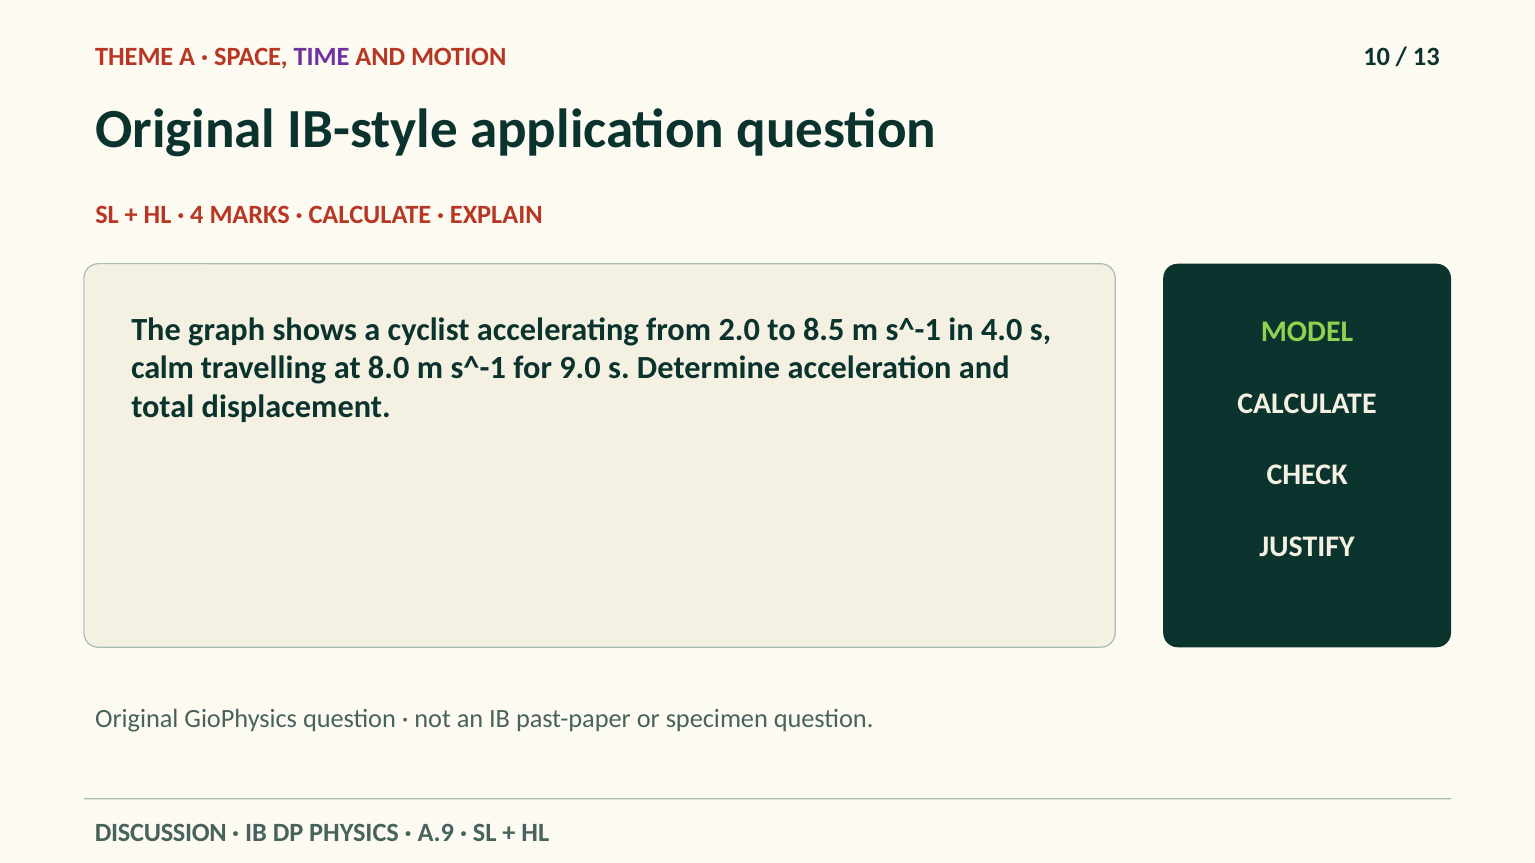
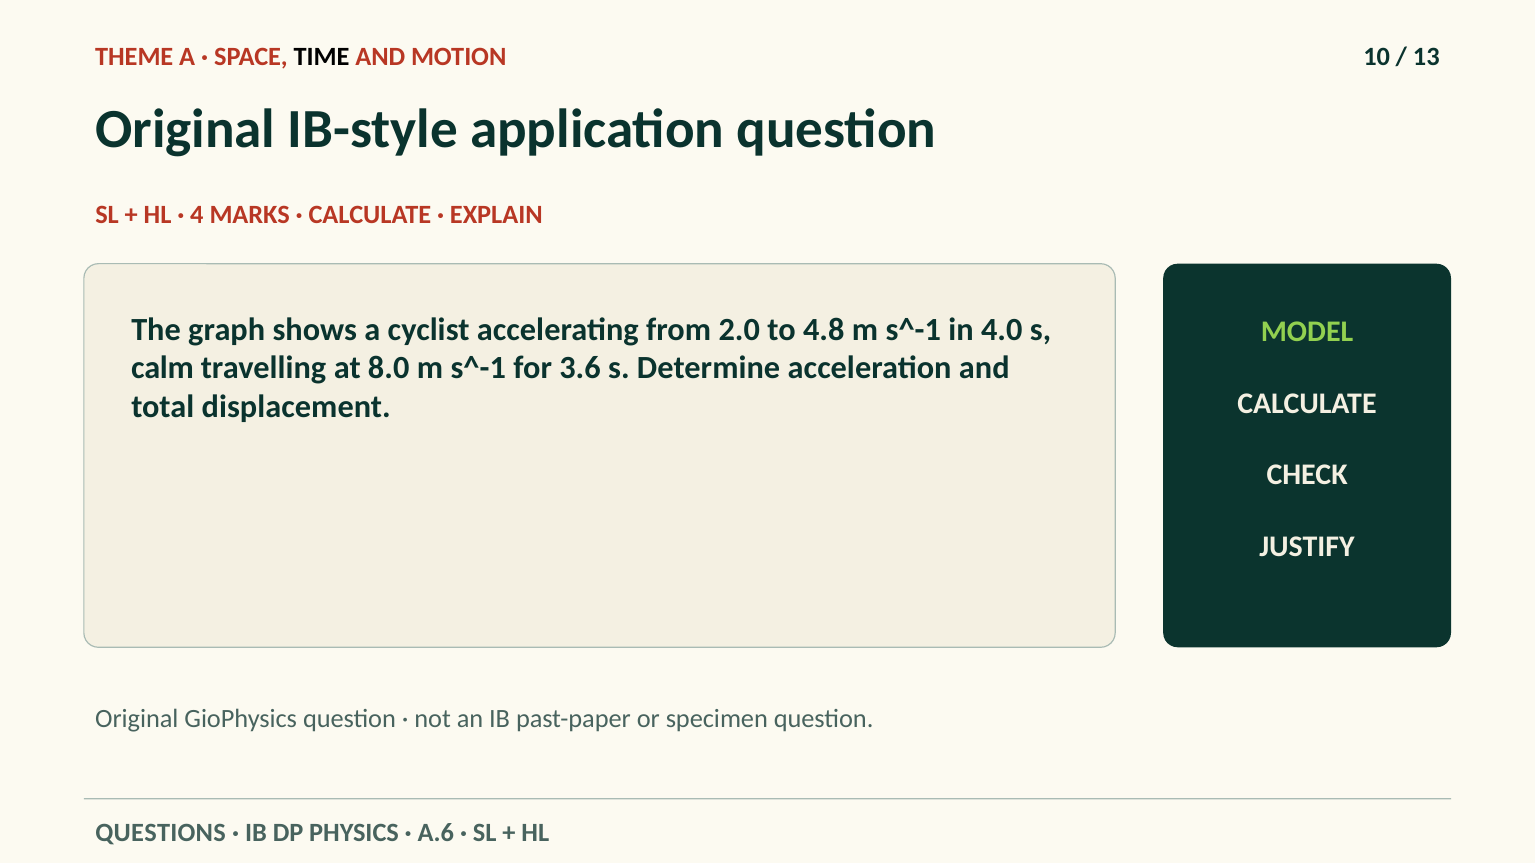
TIME colour: purple -> black
8.5: 8.5 -> 4.8
9.0: 9.0 -> 3.6
DISCUSSION: DISCUSSION -> QUESTIONS
A.9: A.9 -> A.6
